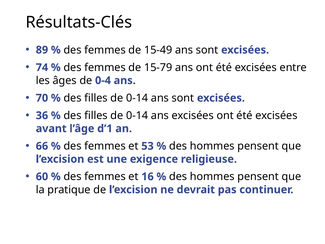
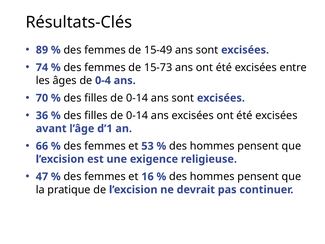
15-79: 15-79 -> 15-73
60: 60 -> 47
